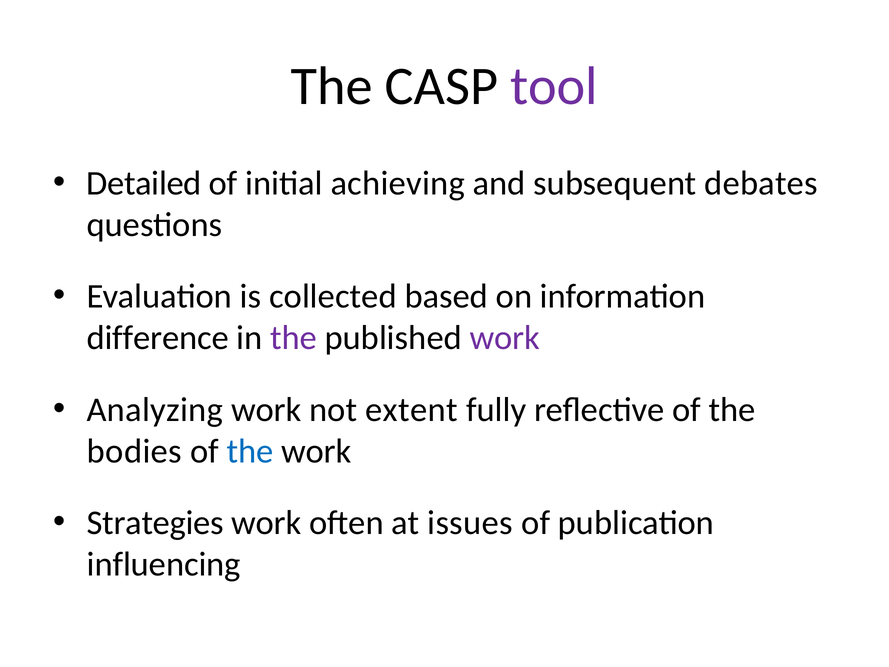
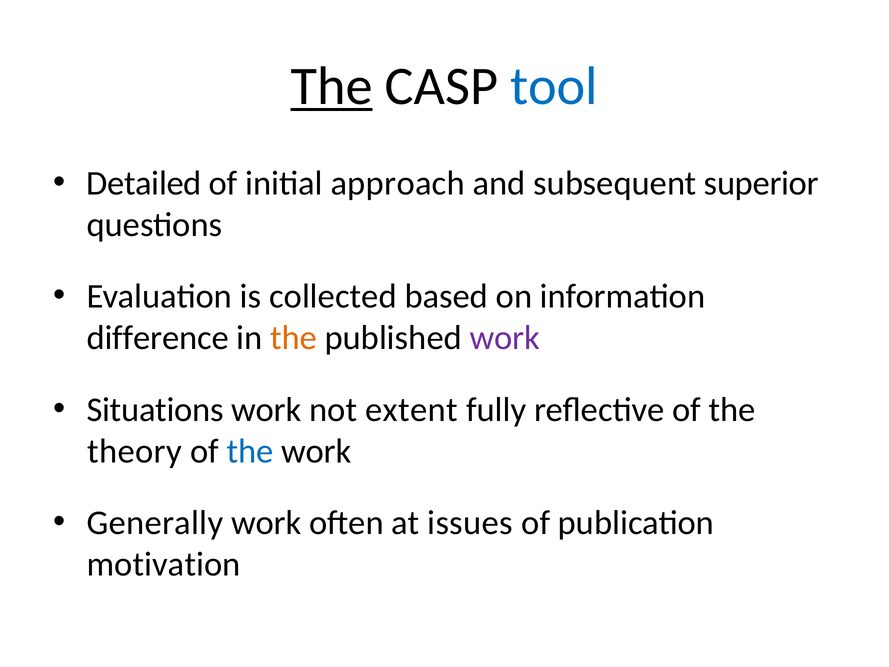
The at (332, 86) underline: none -> present
tool colour: purple -> blue
achieving: achieving -> approach
debates: debates -> superior
the at (294, 338) colour: purple -> orange
Analyzing: Analyzing -> Situations
bodies: bodies -> theory
Strategies: Strategies -> Generally
influencing: influencing -> motivation
